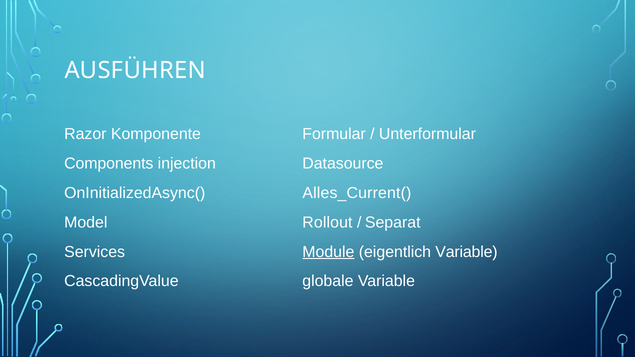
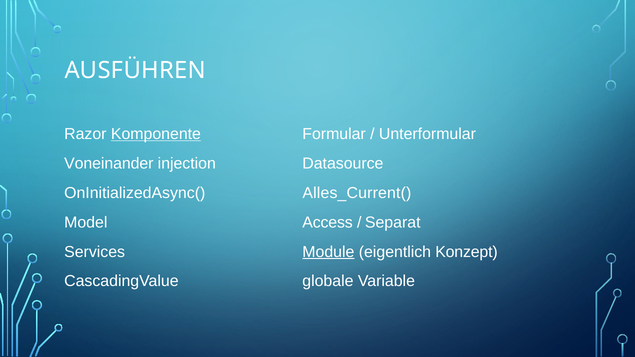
Komponente underline: none -> present
Components: Components -> Voneinander
Rollout: Rollout -> Access
eigentlich Variable: Variable -> Konzept
